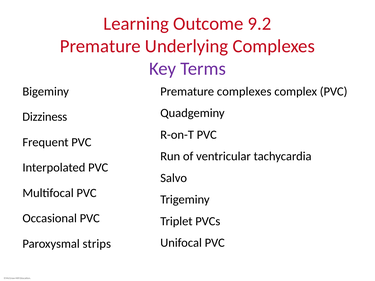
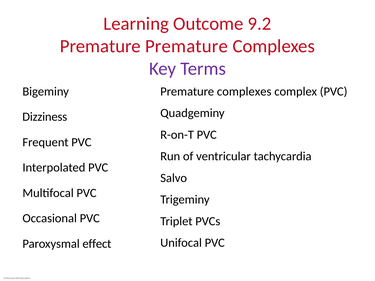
Premature Underlying: Underlying -> Premature
strips: strips -> effect
